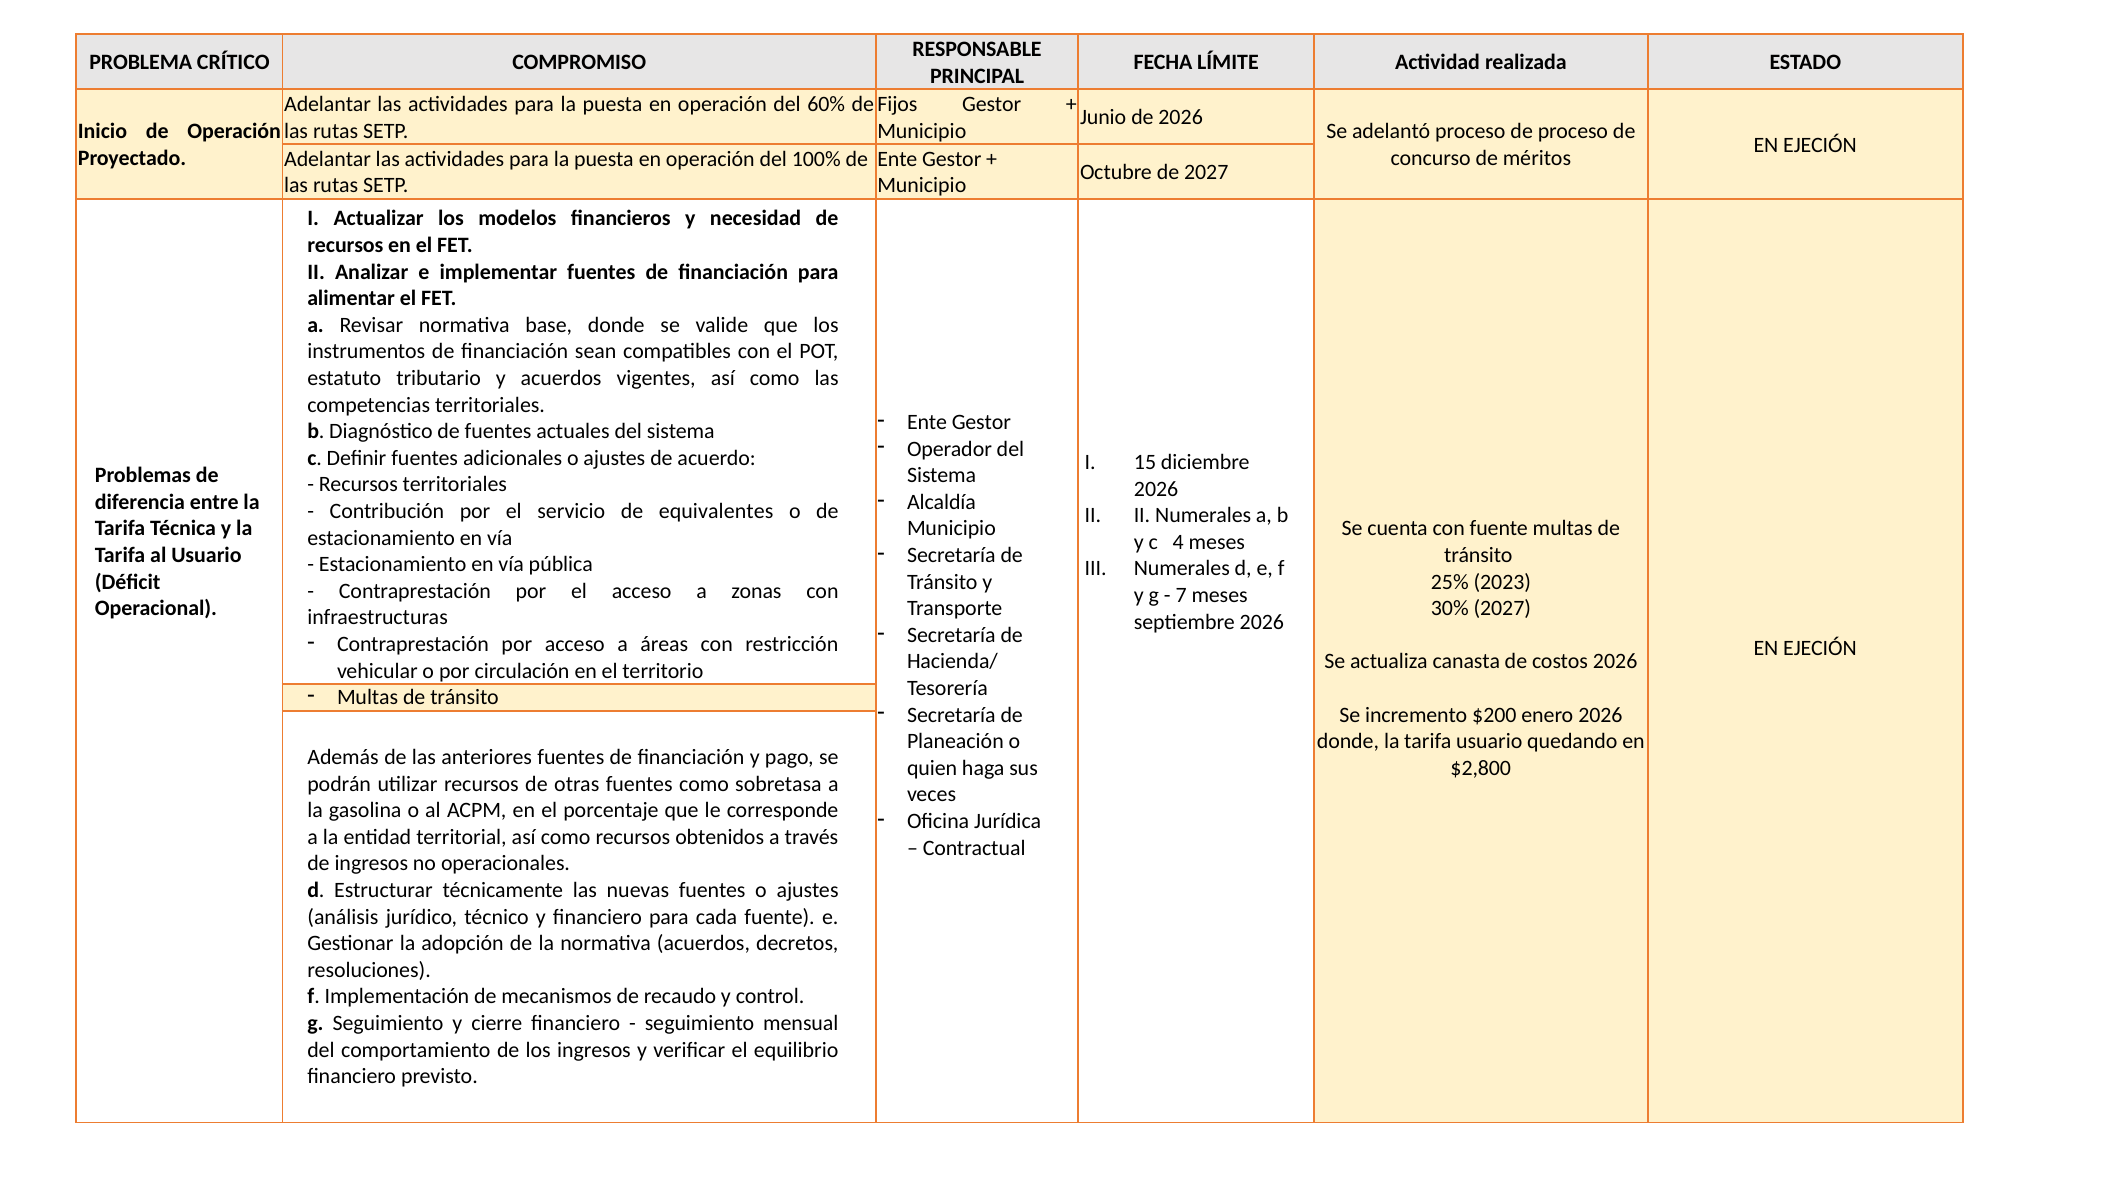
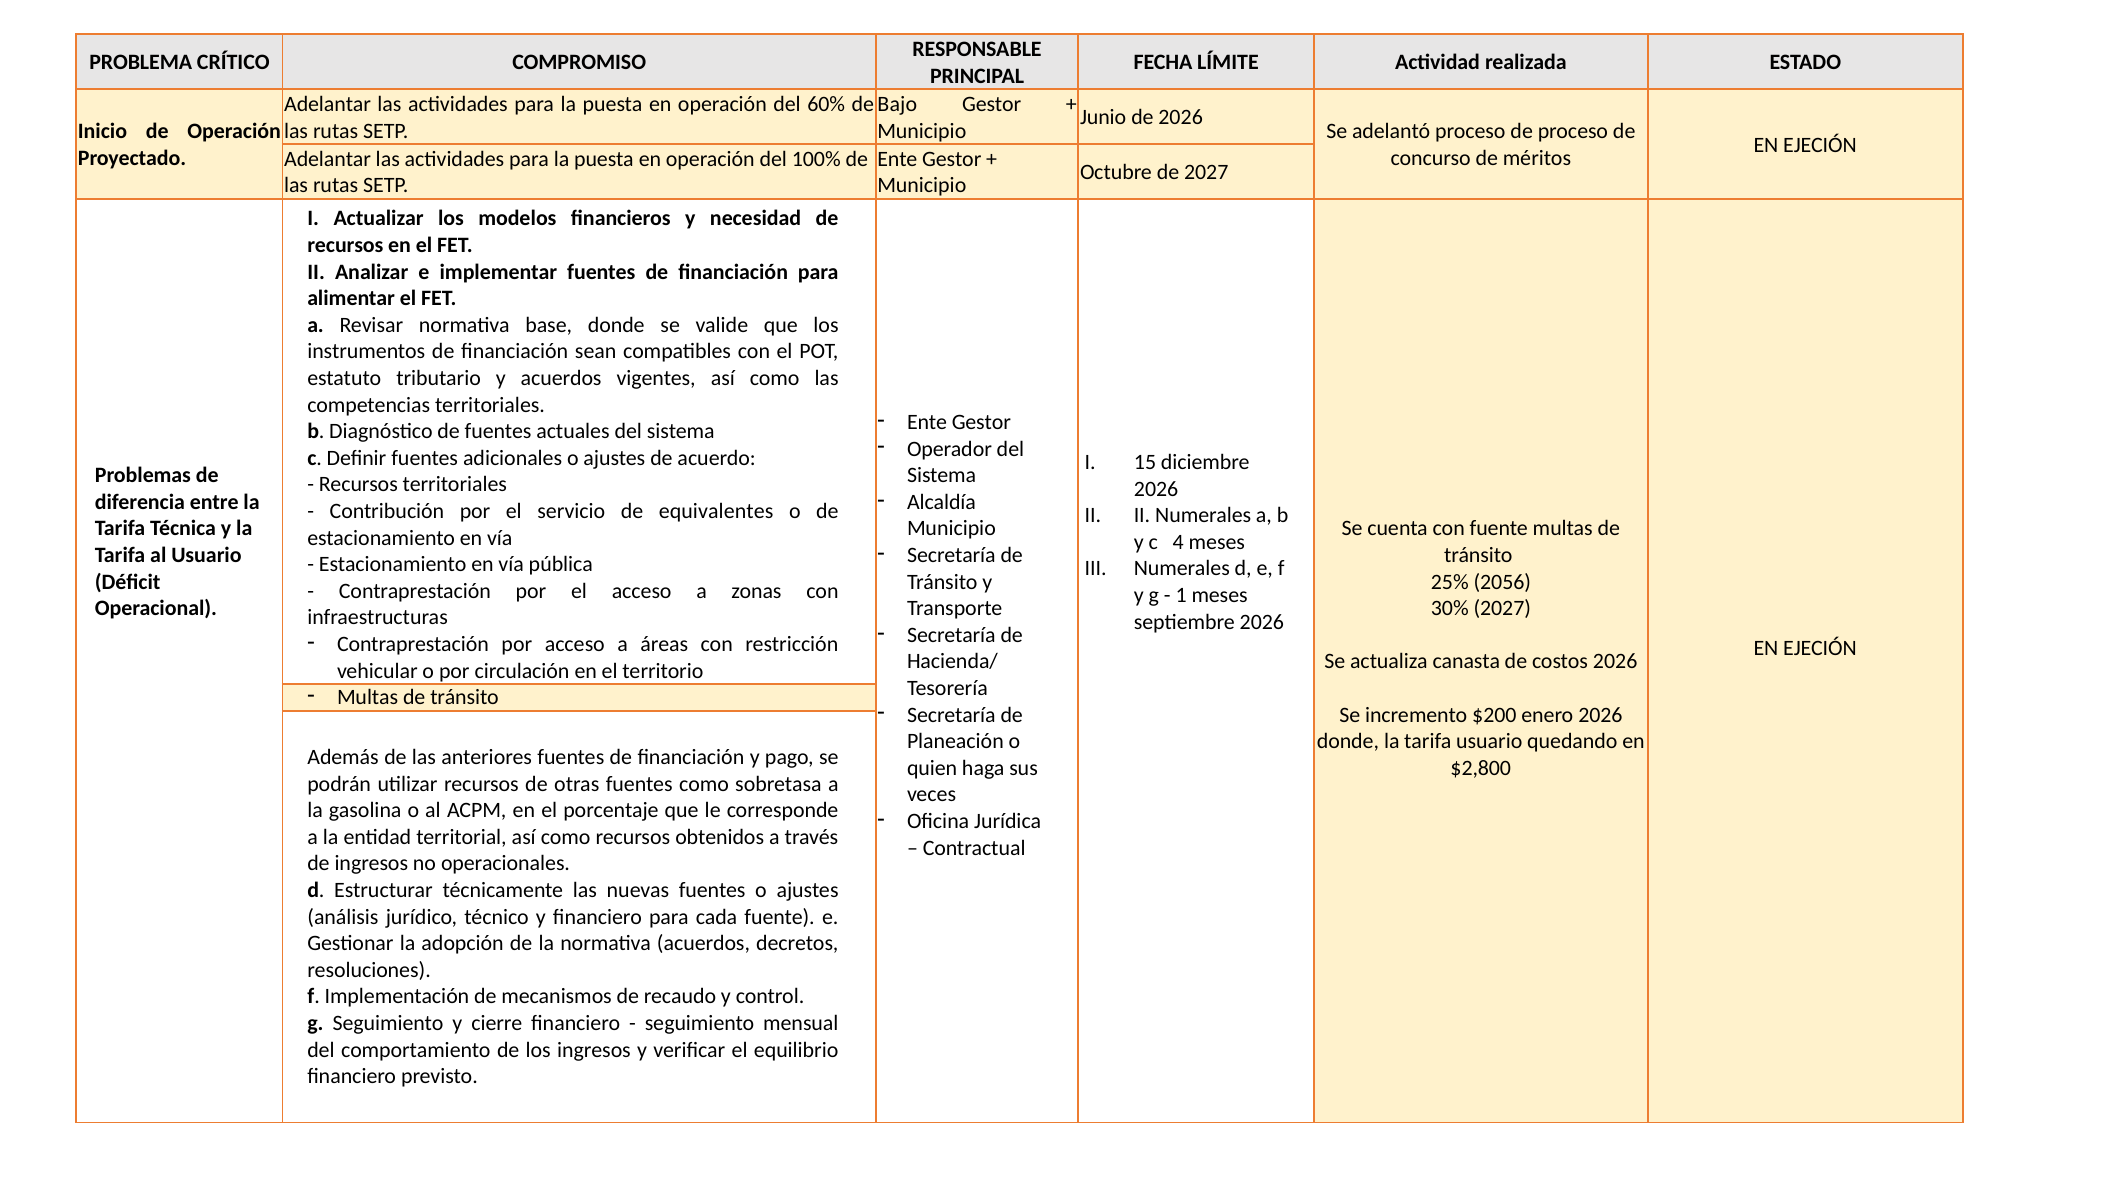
Fijos: Fijos -> Bajo
2023: 2023 -> 2056
7: 7 -> 1
